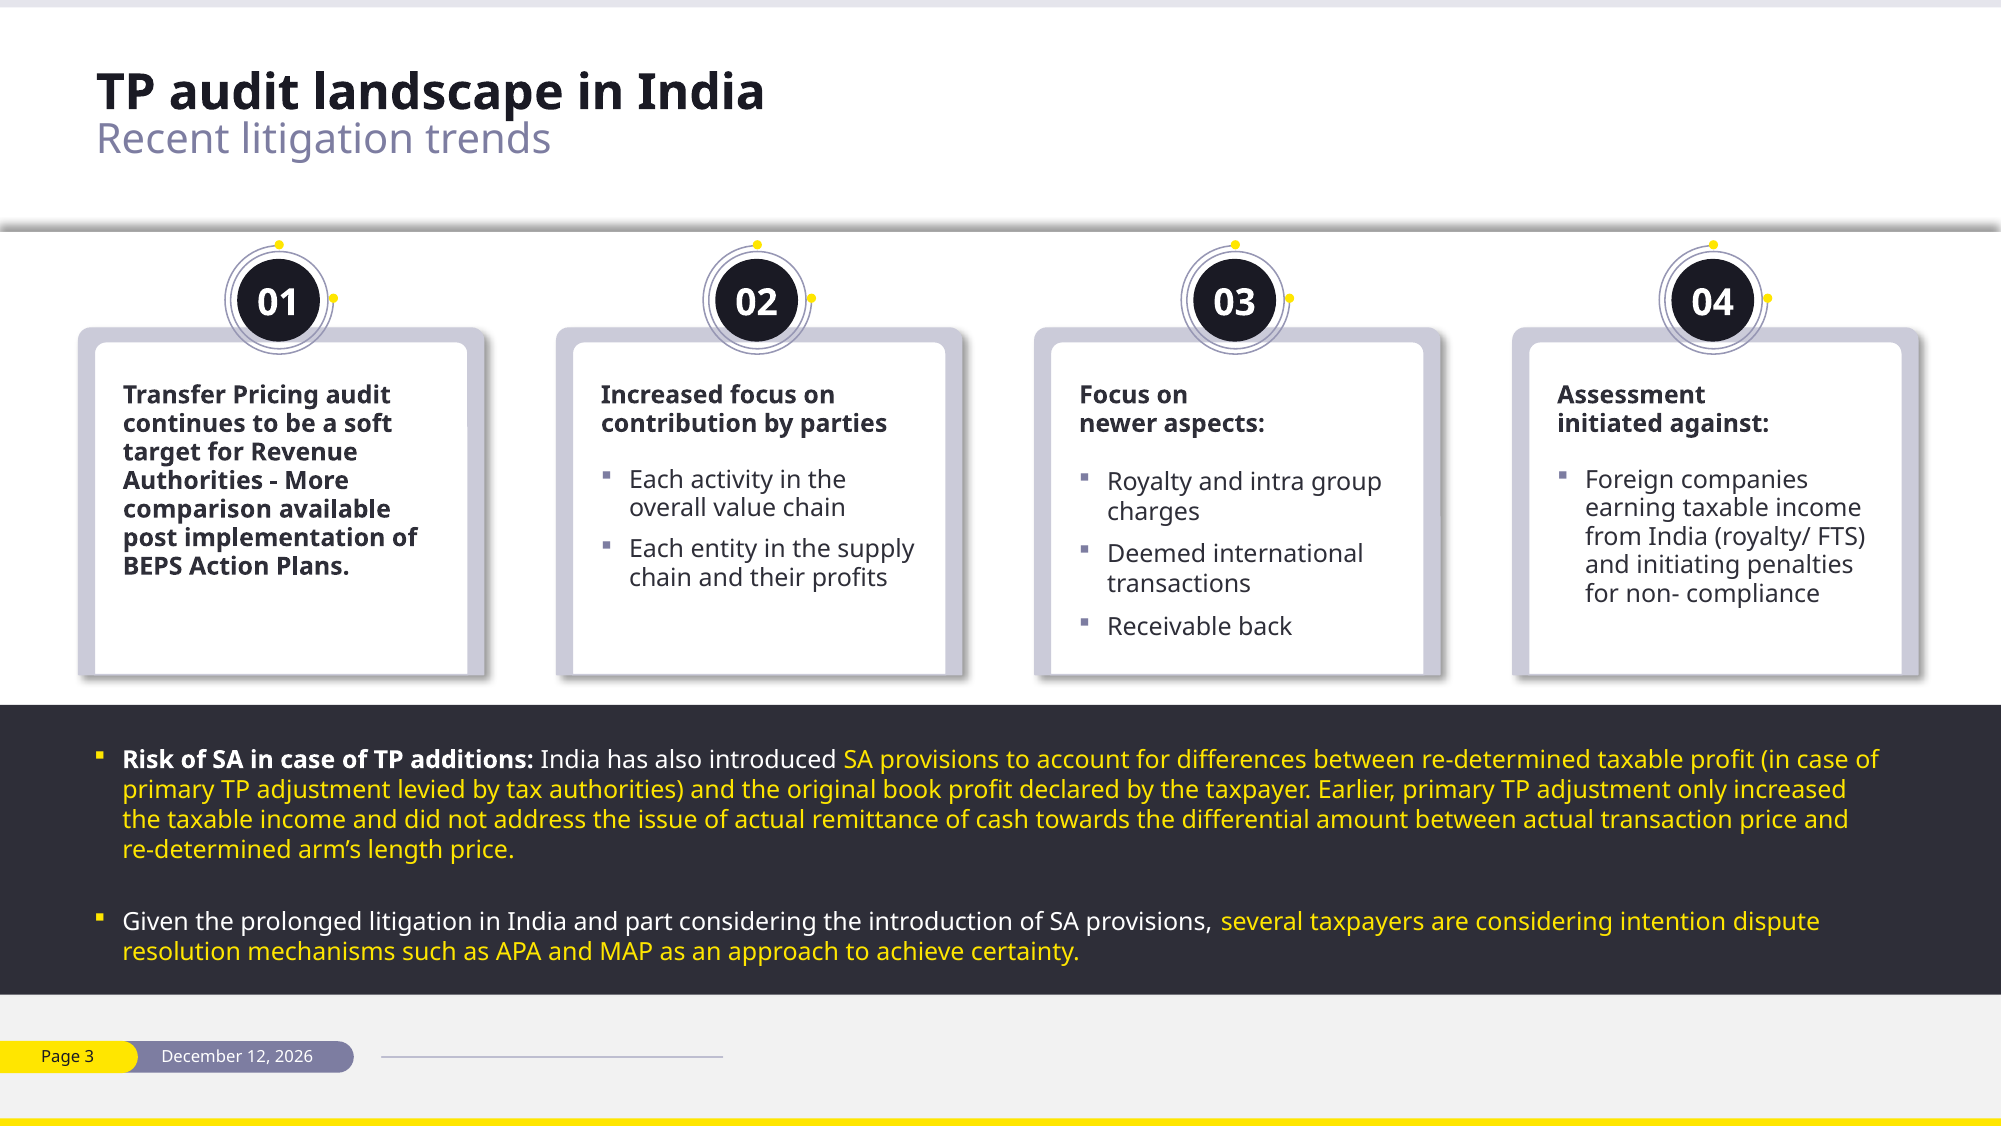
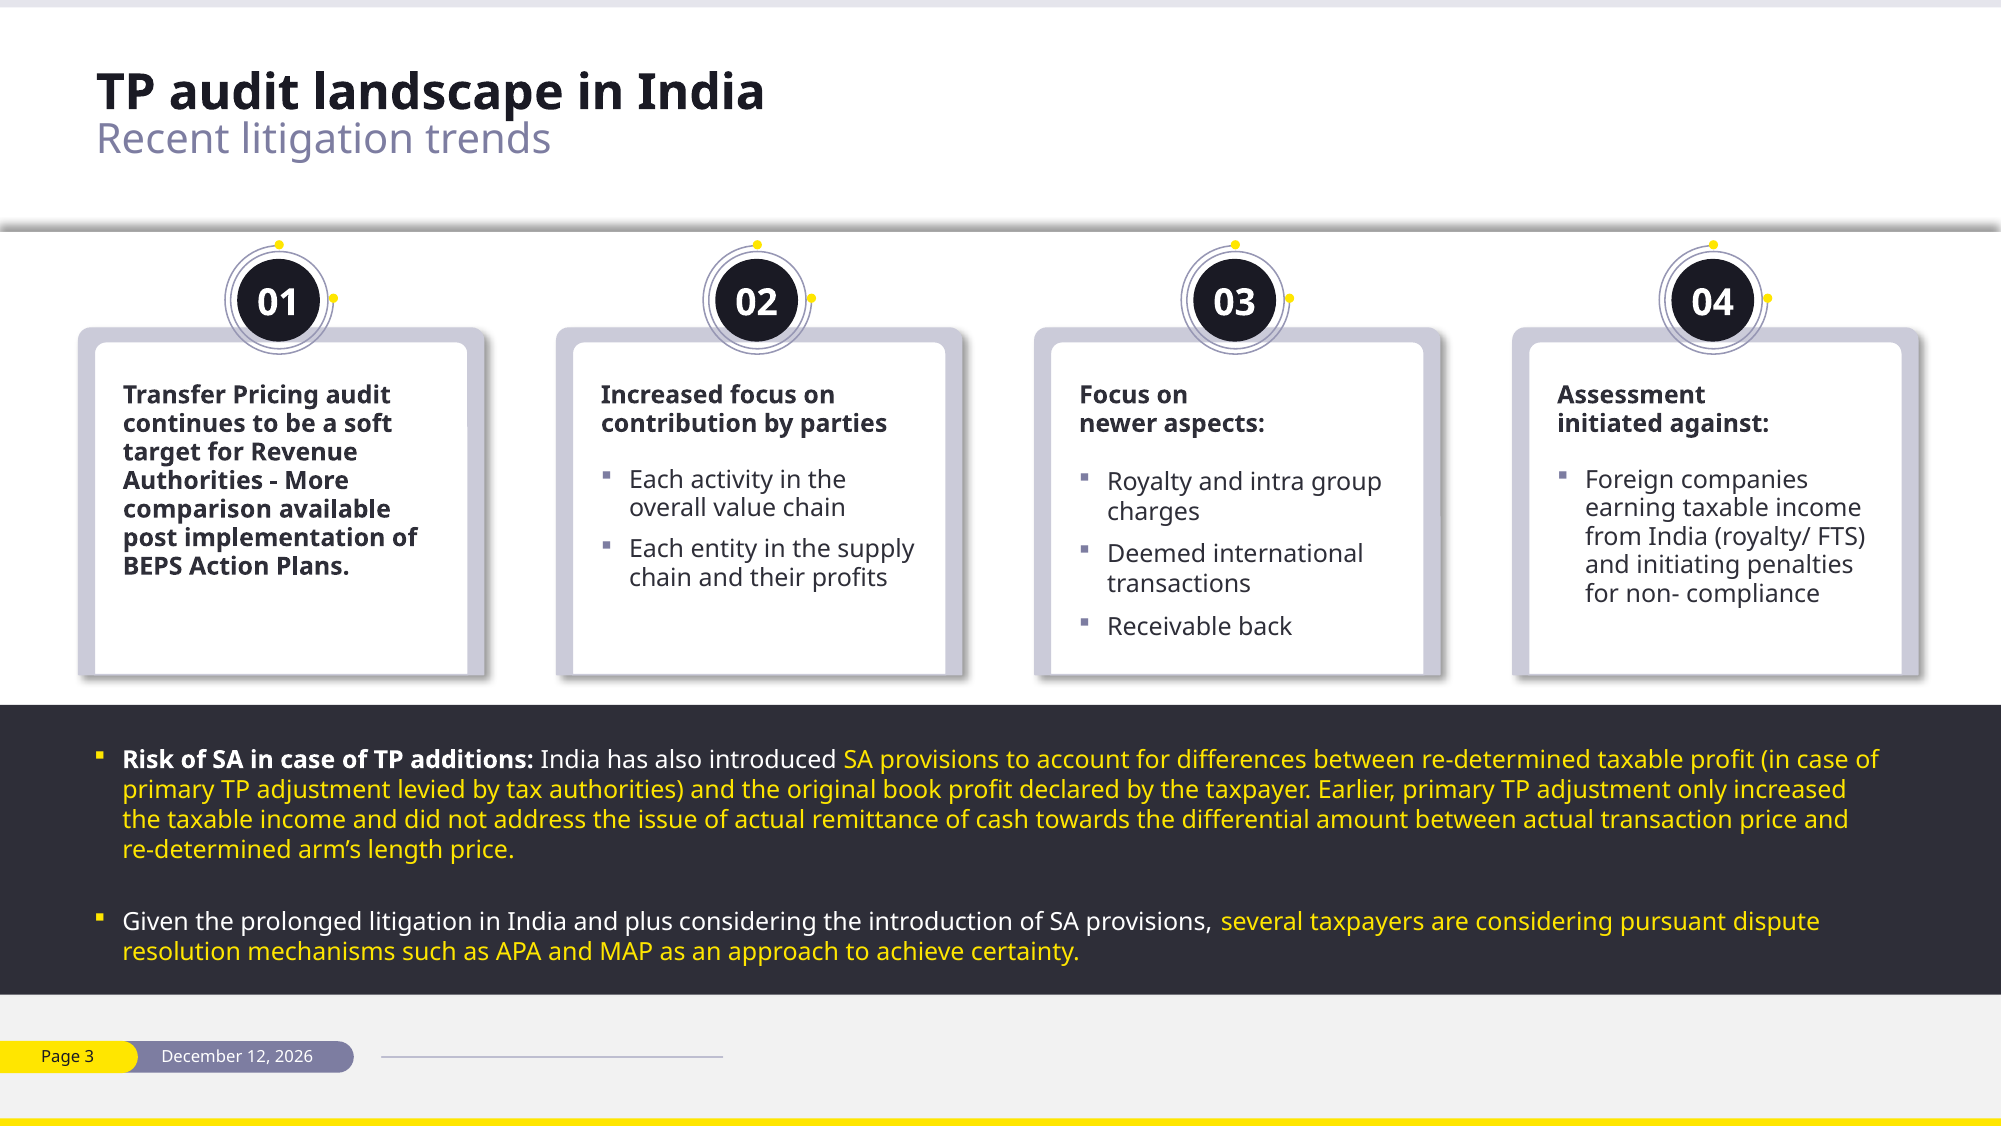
part: part -> plus
intention: intention -> pursuant
